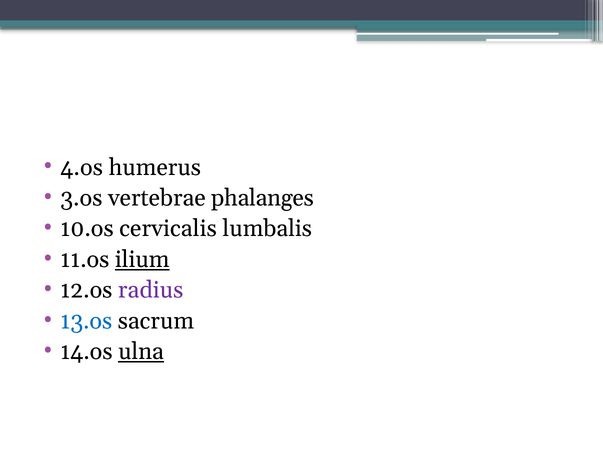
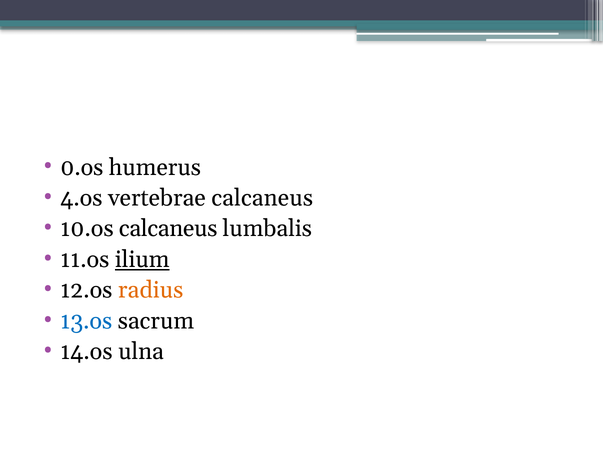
4.os: 4.os -> 0.os
3.os: 3.os -> 4.os
vertebrae phalanges: phalanges -> calcaneus
10.os cervicalis: cervicalis -> calcaneus
radius colour: purple -> orange
ulna underline: present -> none
